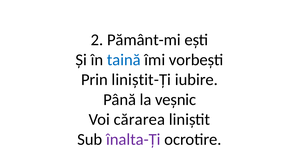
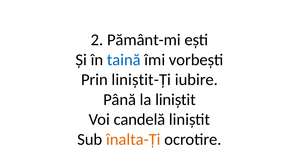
la veșnic: veșnic -> liniștit
cărarea: cărarea -> candelă
înalta-Ți colour: purple -> orange
